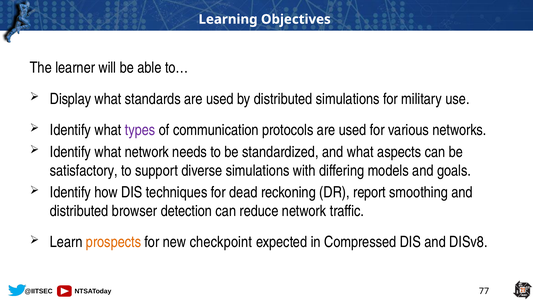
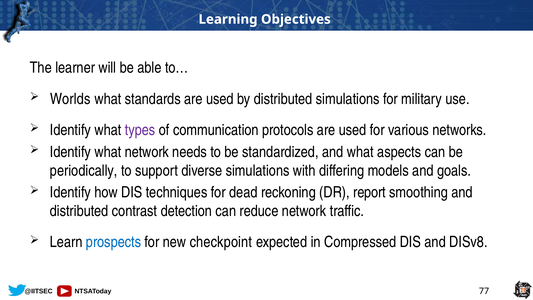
Display: Display -> Worlds
satisfactory: satisfactory -> periodically
browser: browser -> contrast
prospects colour: orange -> blue
